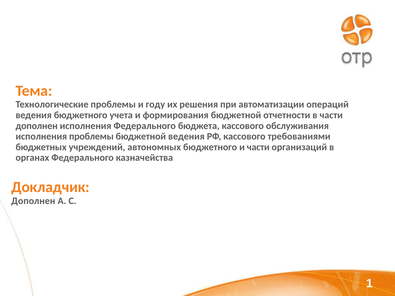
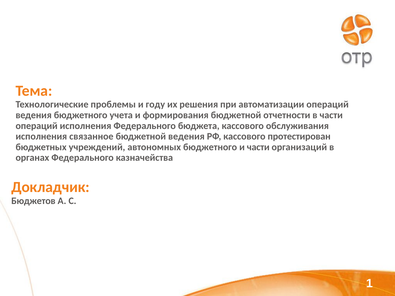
дополнен at (37, 126): дополнен -> операций
исполнения проблемы: проблемы -> связанное
требованиями: требованиями -> протестирован
Дополнен at (33, 201): Дополнен -> Бюджетов
